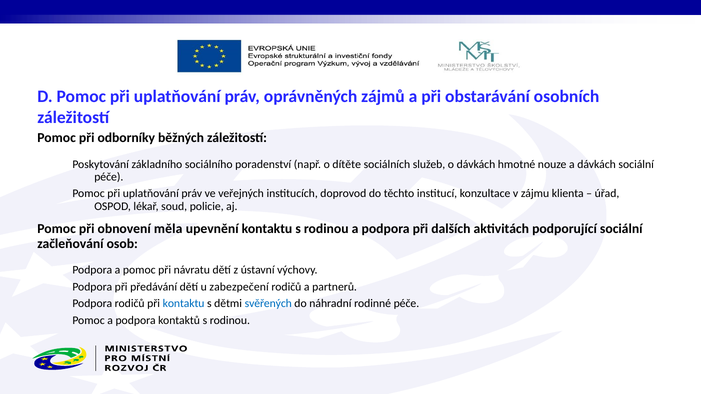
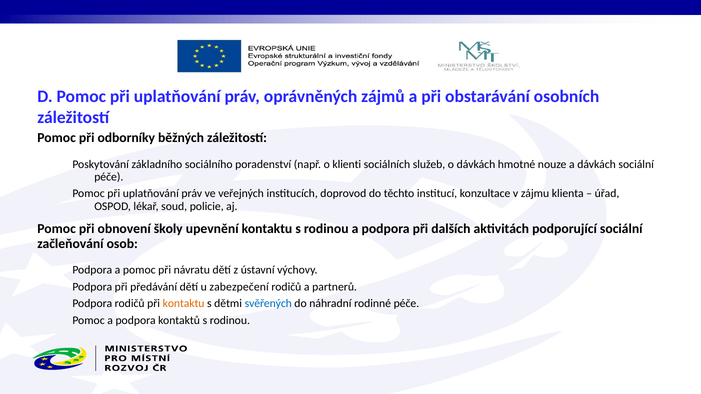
dítěte: dítěte -> klienti
měla: měla -> školy
kontaktu at (184, 304) colour: blue -> orange
